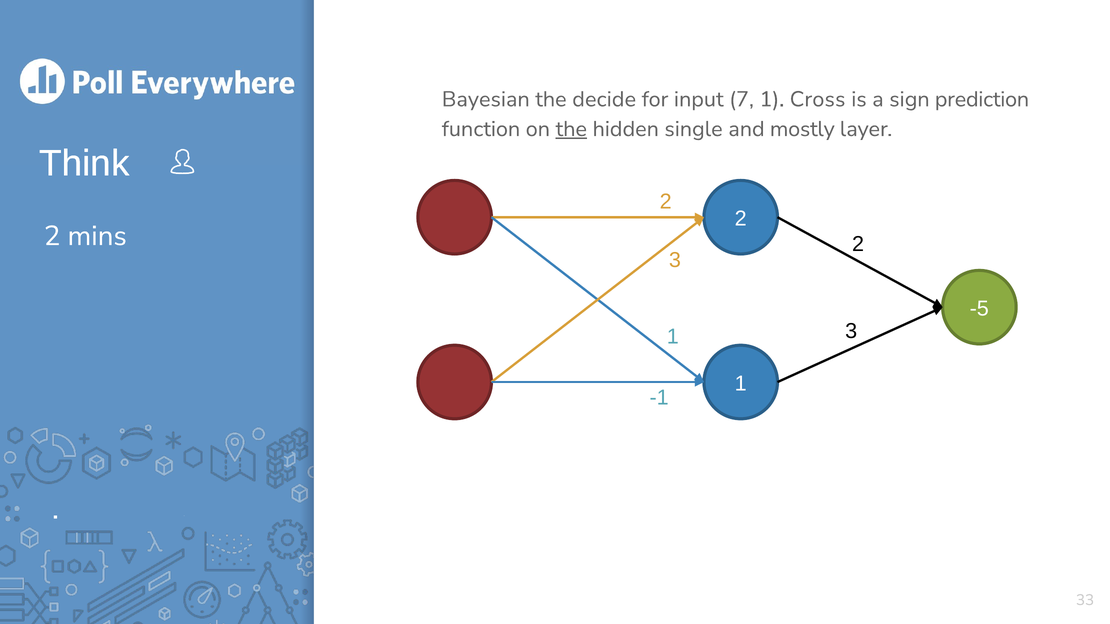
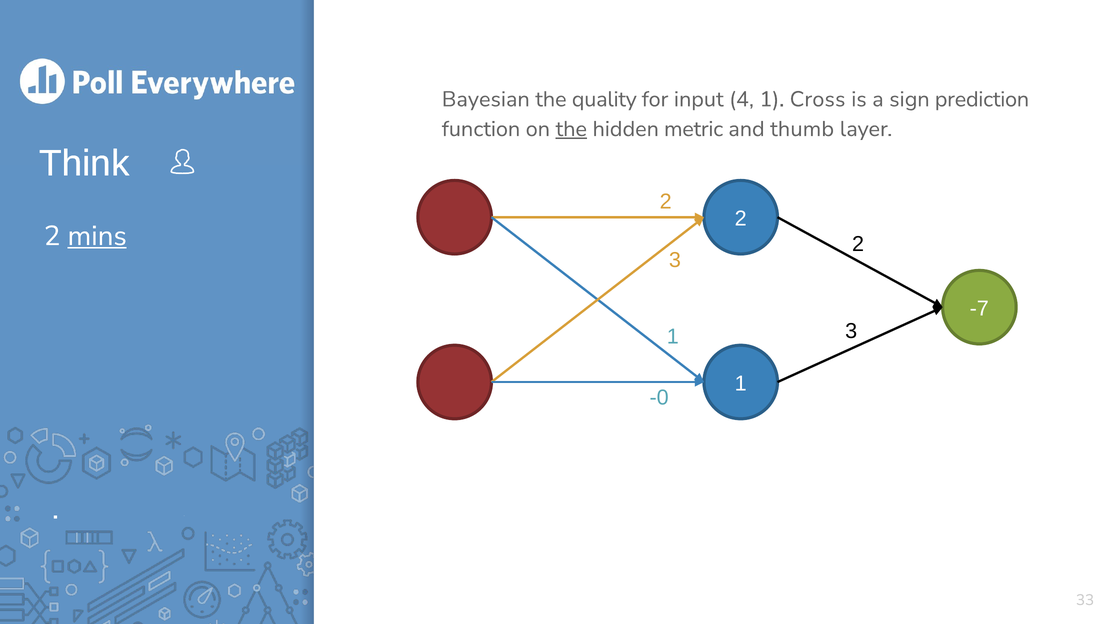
decide: decide -> quality
7: 7 -> 4
single: single -> metric
mostly: mostly -> thumb
mins underline: none -> present
-5: -5 -> -7
-1: -1 -> -0
